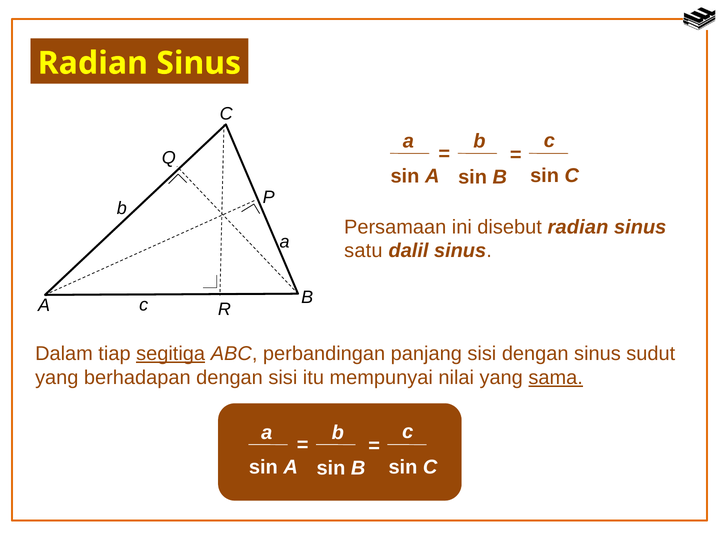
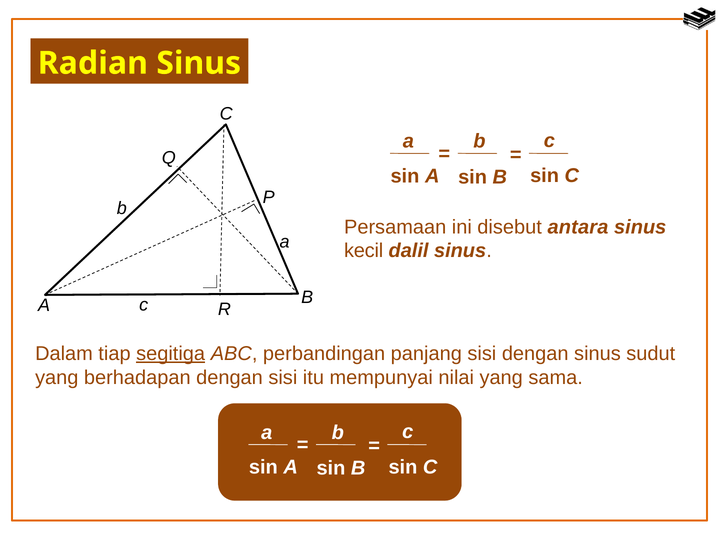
disebut radian: radian -> antara
satu: satu -> kecil
sama underline: present -> none
